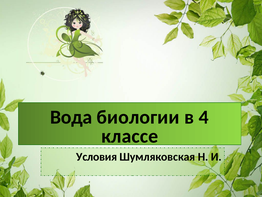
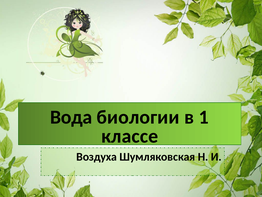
4: 4 -> 1
Условия: Условия -> Воздуха
